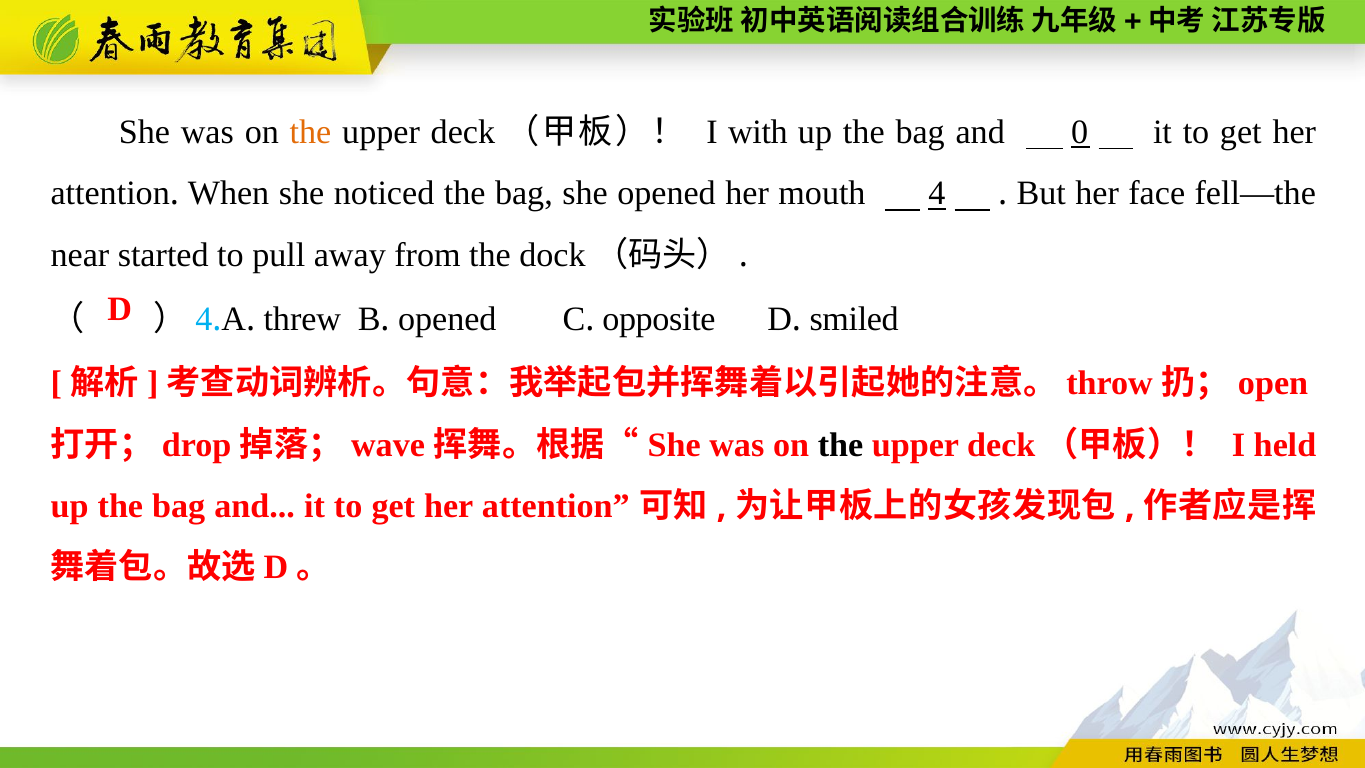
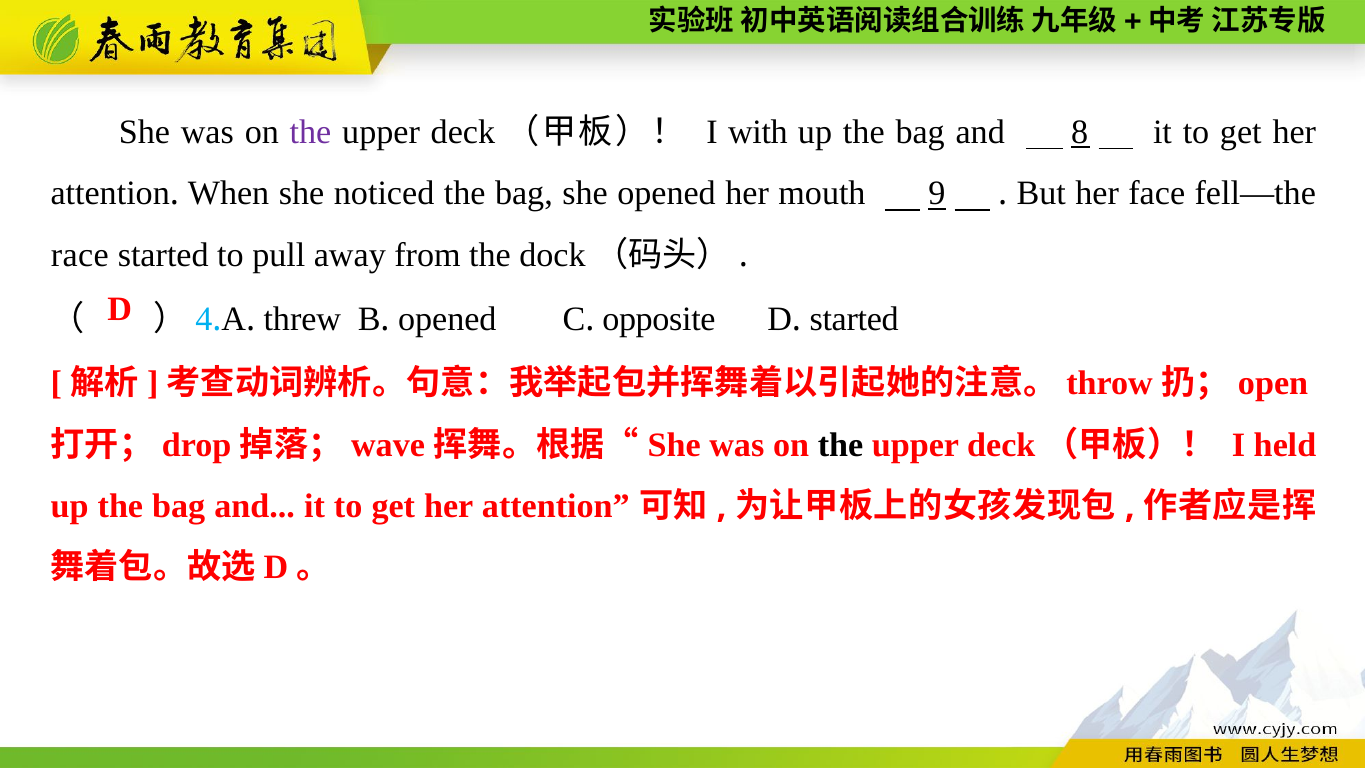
the at (311, 132) colour: orange -> purple
0: 0 -> 8
4: 4 -> 9
near: near -> race
smiled at (854, 319): smiled -> started
